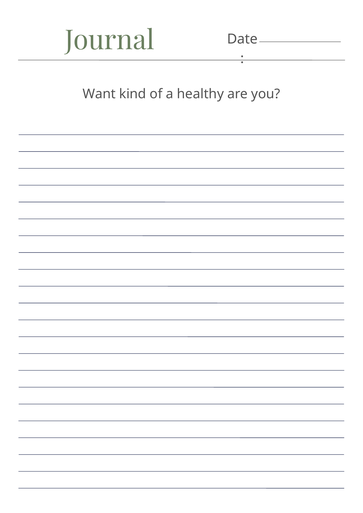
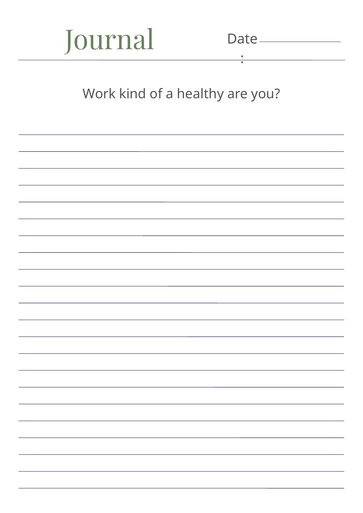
Want: Want -> Work
